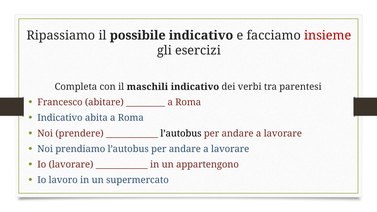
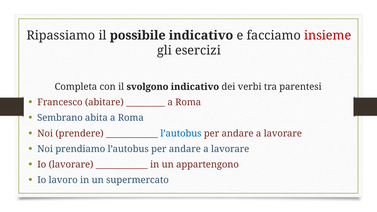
maschili: maschili -> svolgono
Indicativo at (60, 118): Indicativo -> Sembrano
l’autobus at (181, 133) colour: black -> blue
